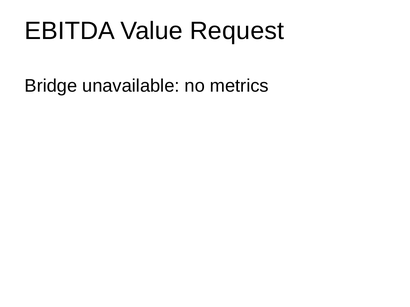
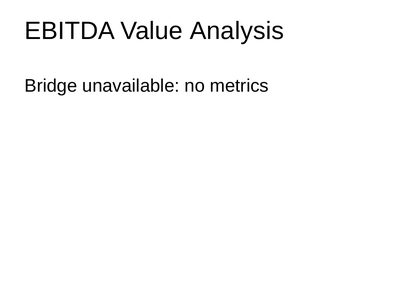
Request: Request -> Analysis
